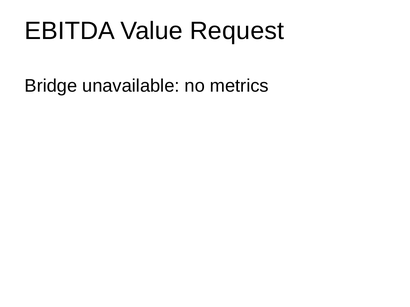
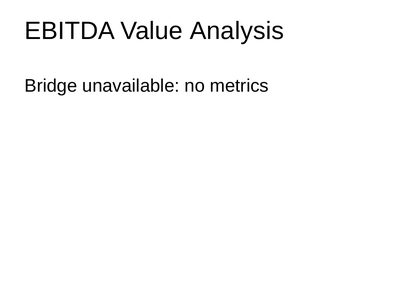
Request: Request -> Analysis
